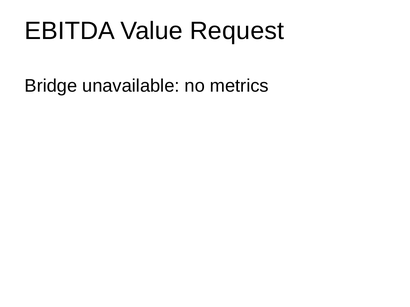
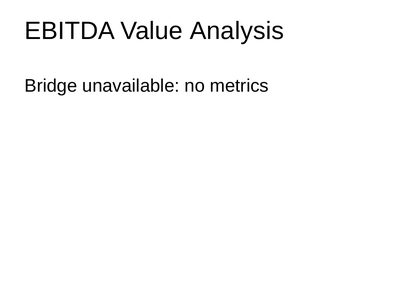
Request: Request -> Analysis
